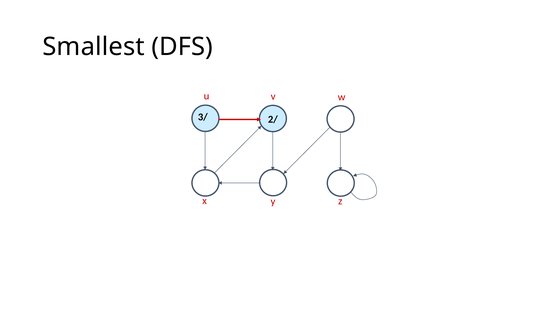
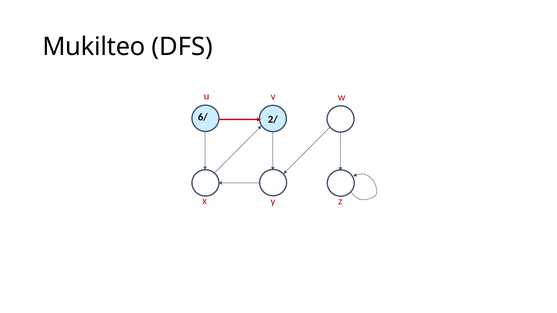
Smallest: Smallest -> Mukilteo
3/: 3/ -> 6/
